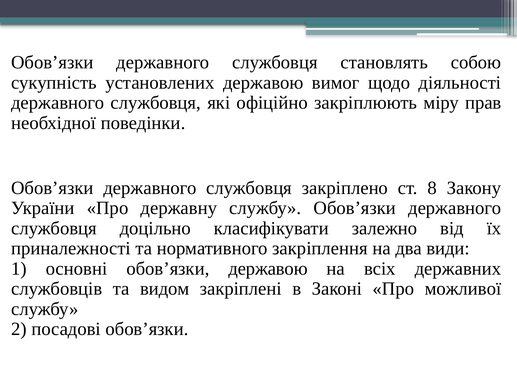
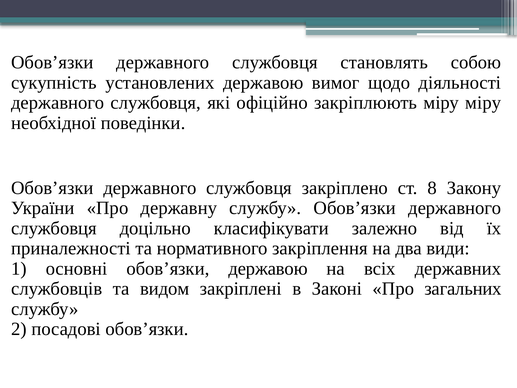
міру прав: прав -> міру
можливої: можливої -> загальних
